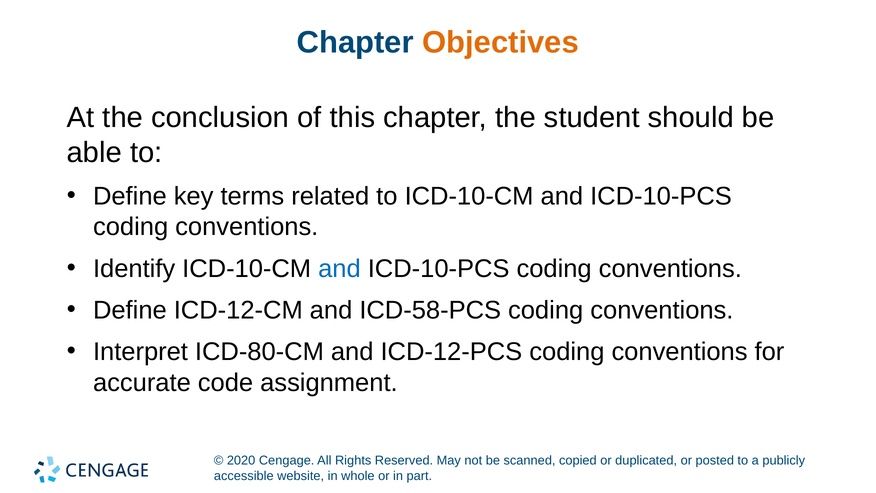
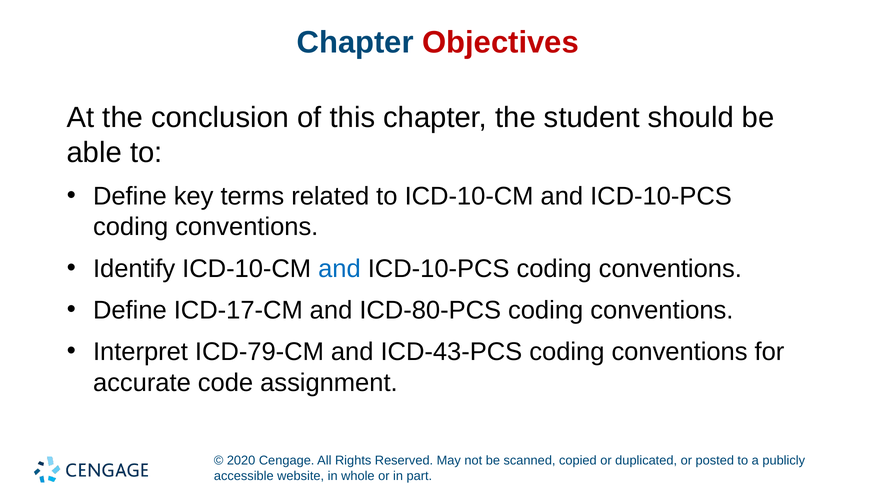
Objectives colour: orange -> red
ICD-12-CM: ICD-12-CM -> ICD-17-CM
ICD-58-PCS: ICD-58-PCS -> ICD-80-PCS
ICD-80-CM: ICD-80-CM -> ICD-79-CM
ICD-12-PCS: ICD-12-PCS -> ICD-43-PCS
